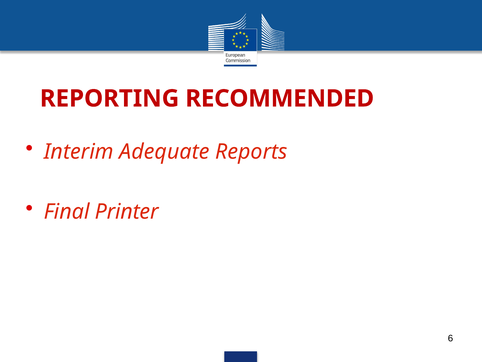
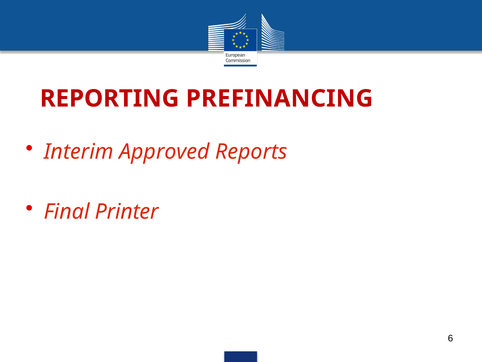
RECOMMENDED: RECOMMENDED -> PREFINANCING
Adequate: Adequate -> Approved
